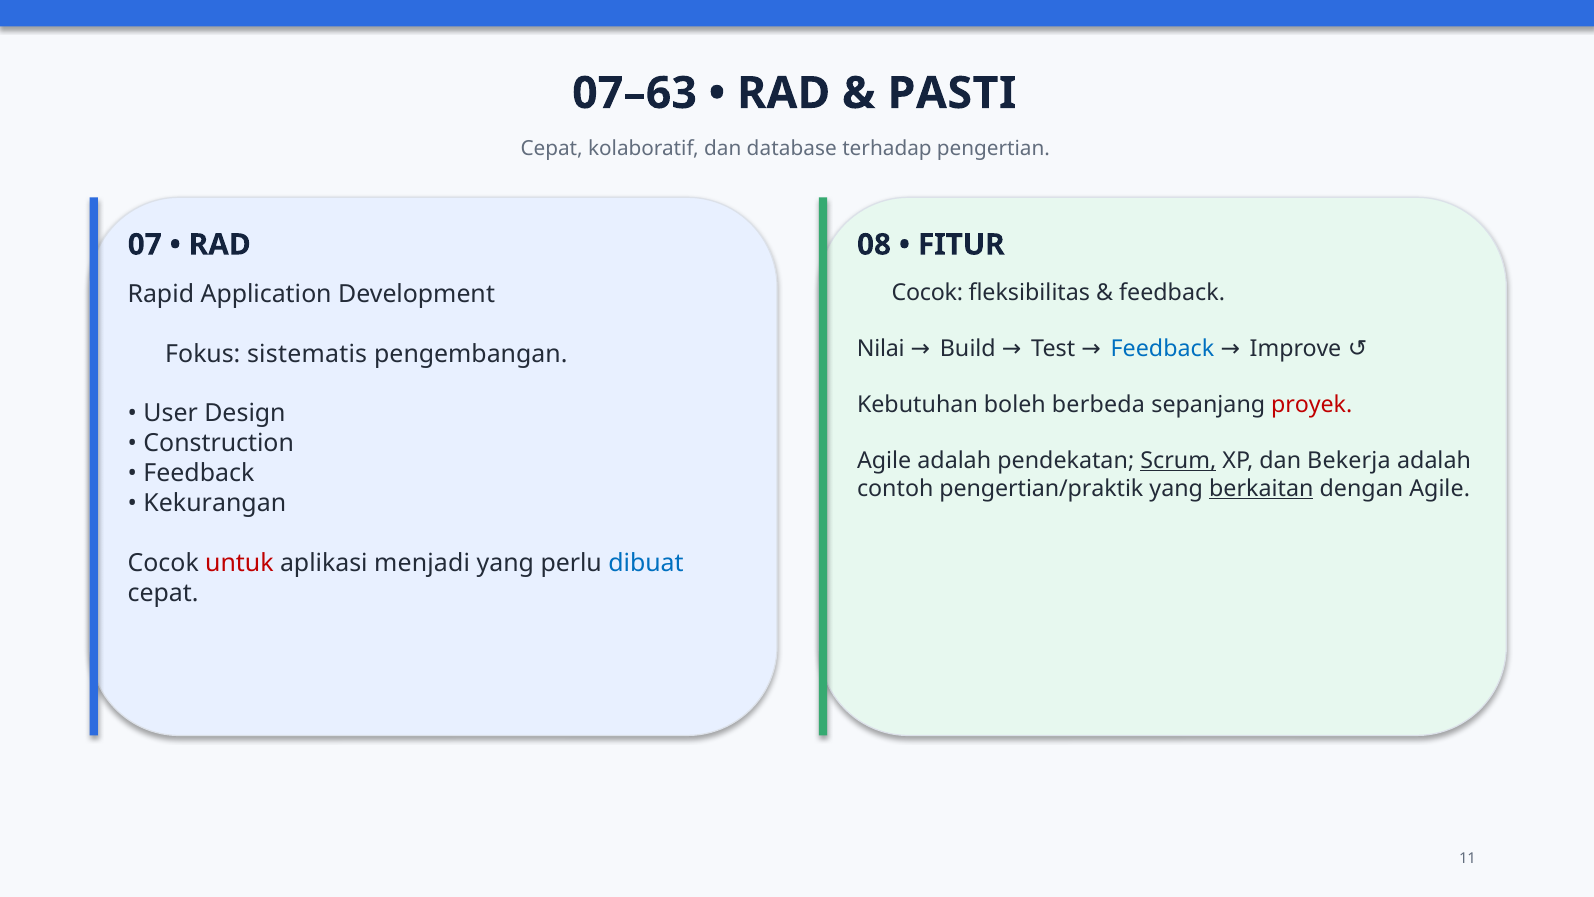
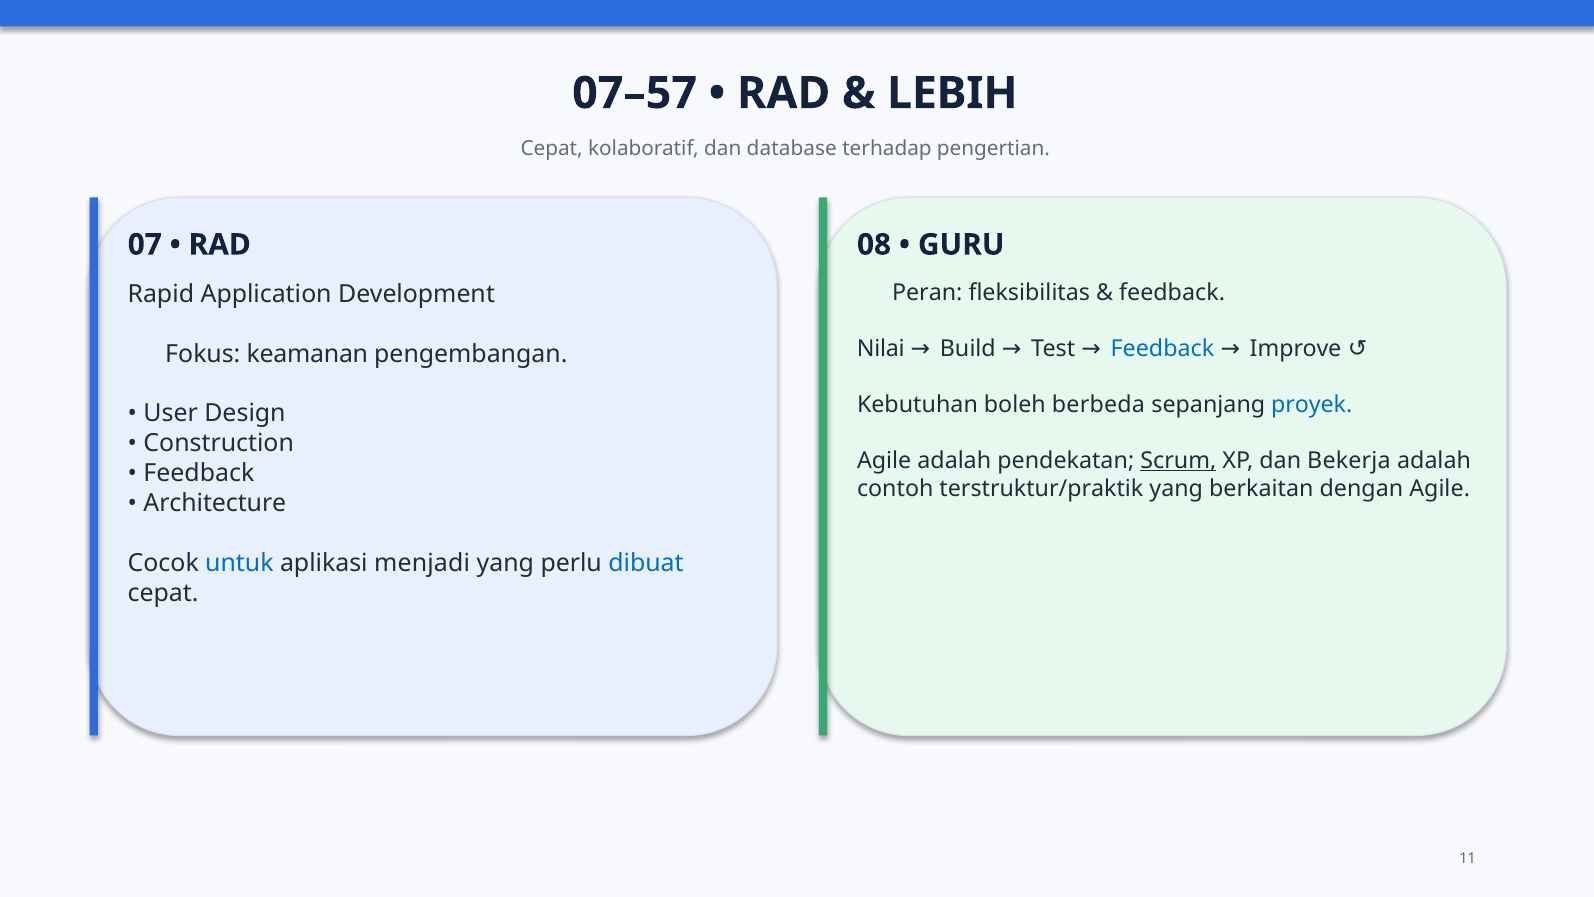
07–63: 07–63 -> 07–57
PASTI: PASTI -> LEBIH
FITUR: FITUR -> GURU
Cocok at (927, 293): Cocok -> Peran
sistematis: sistematis -> keamanan
proyek colour: red -> blue
pengertian/praktik: pengertian/praktik -> terstruktur/praktik
berkaitan underline: present -> none
Kekurangan: Kekurangan -> Architecture
untuk colour: red -> blue
